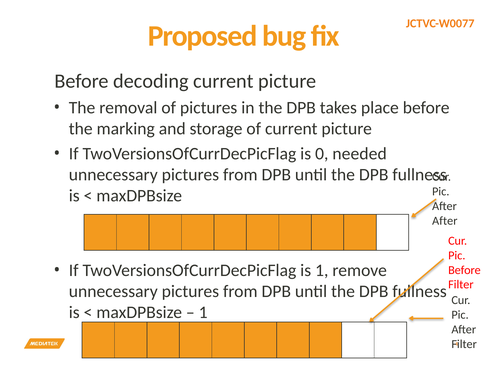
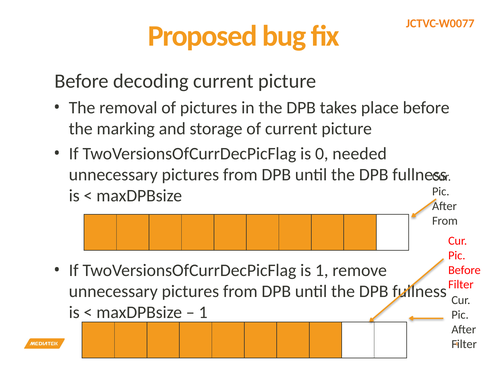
After at (445, 221): After -> From
